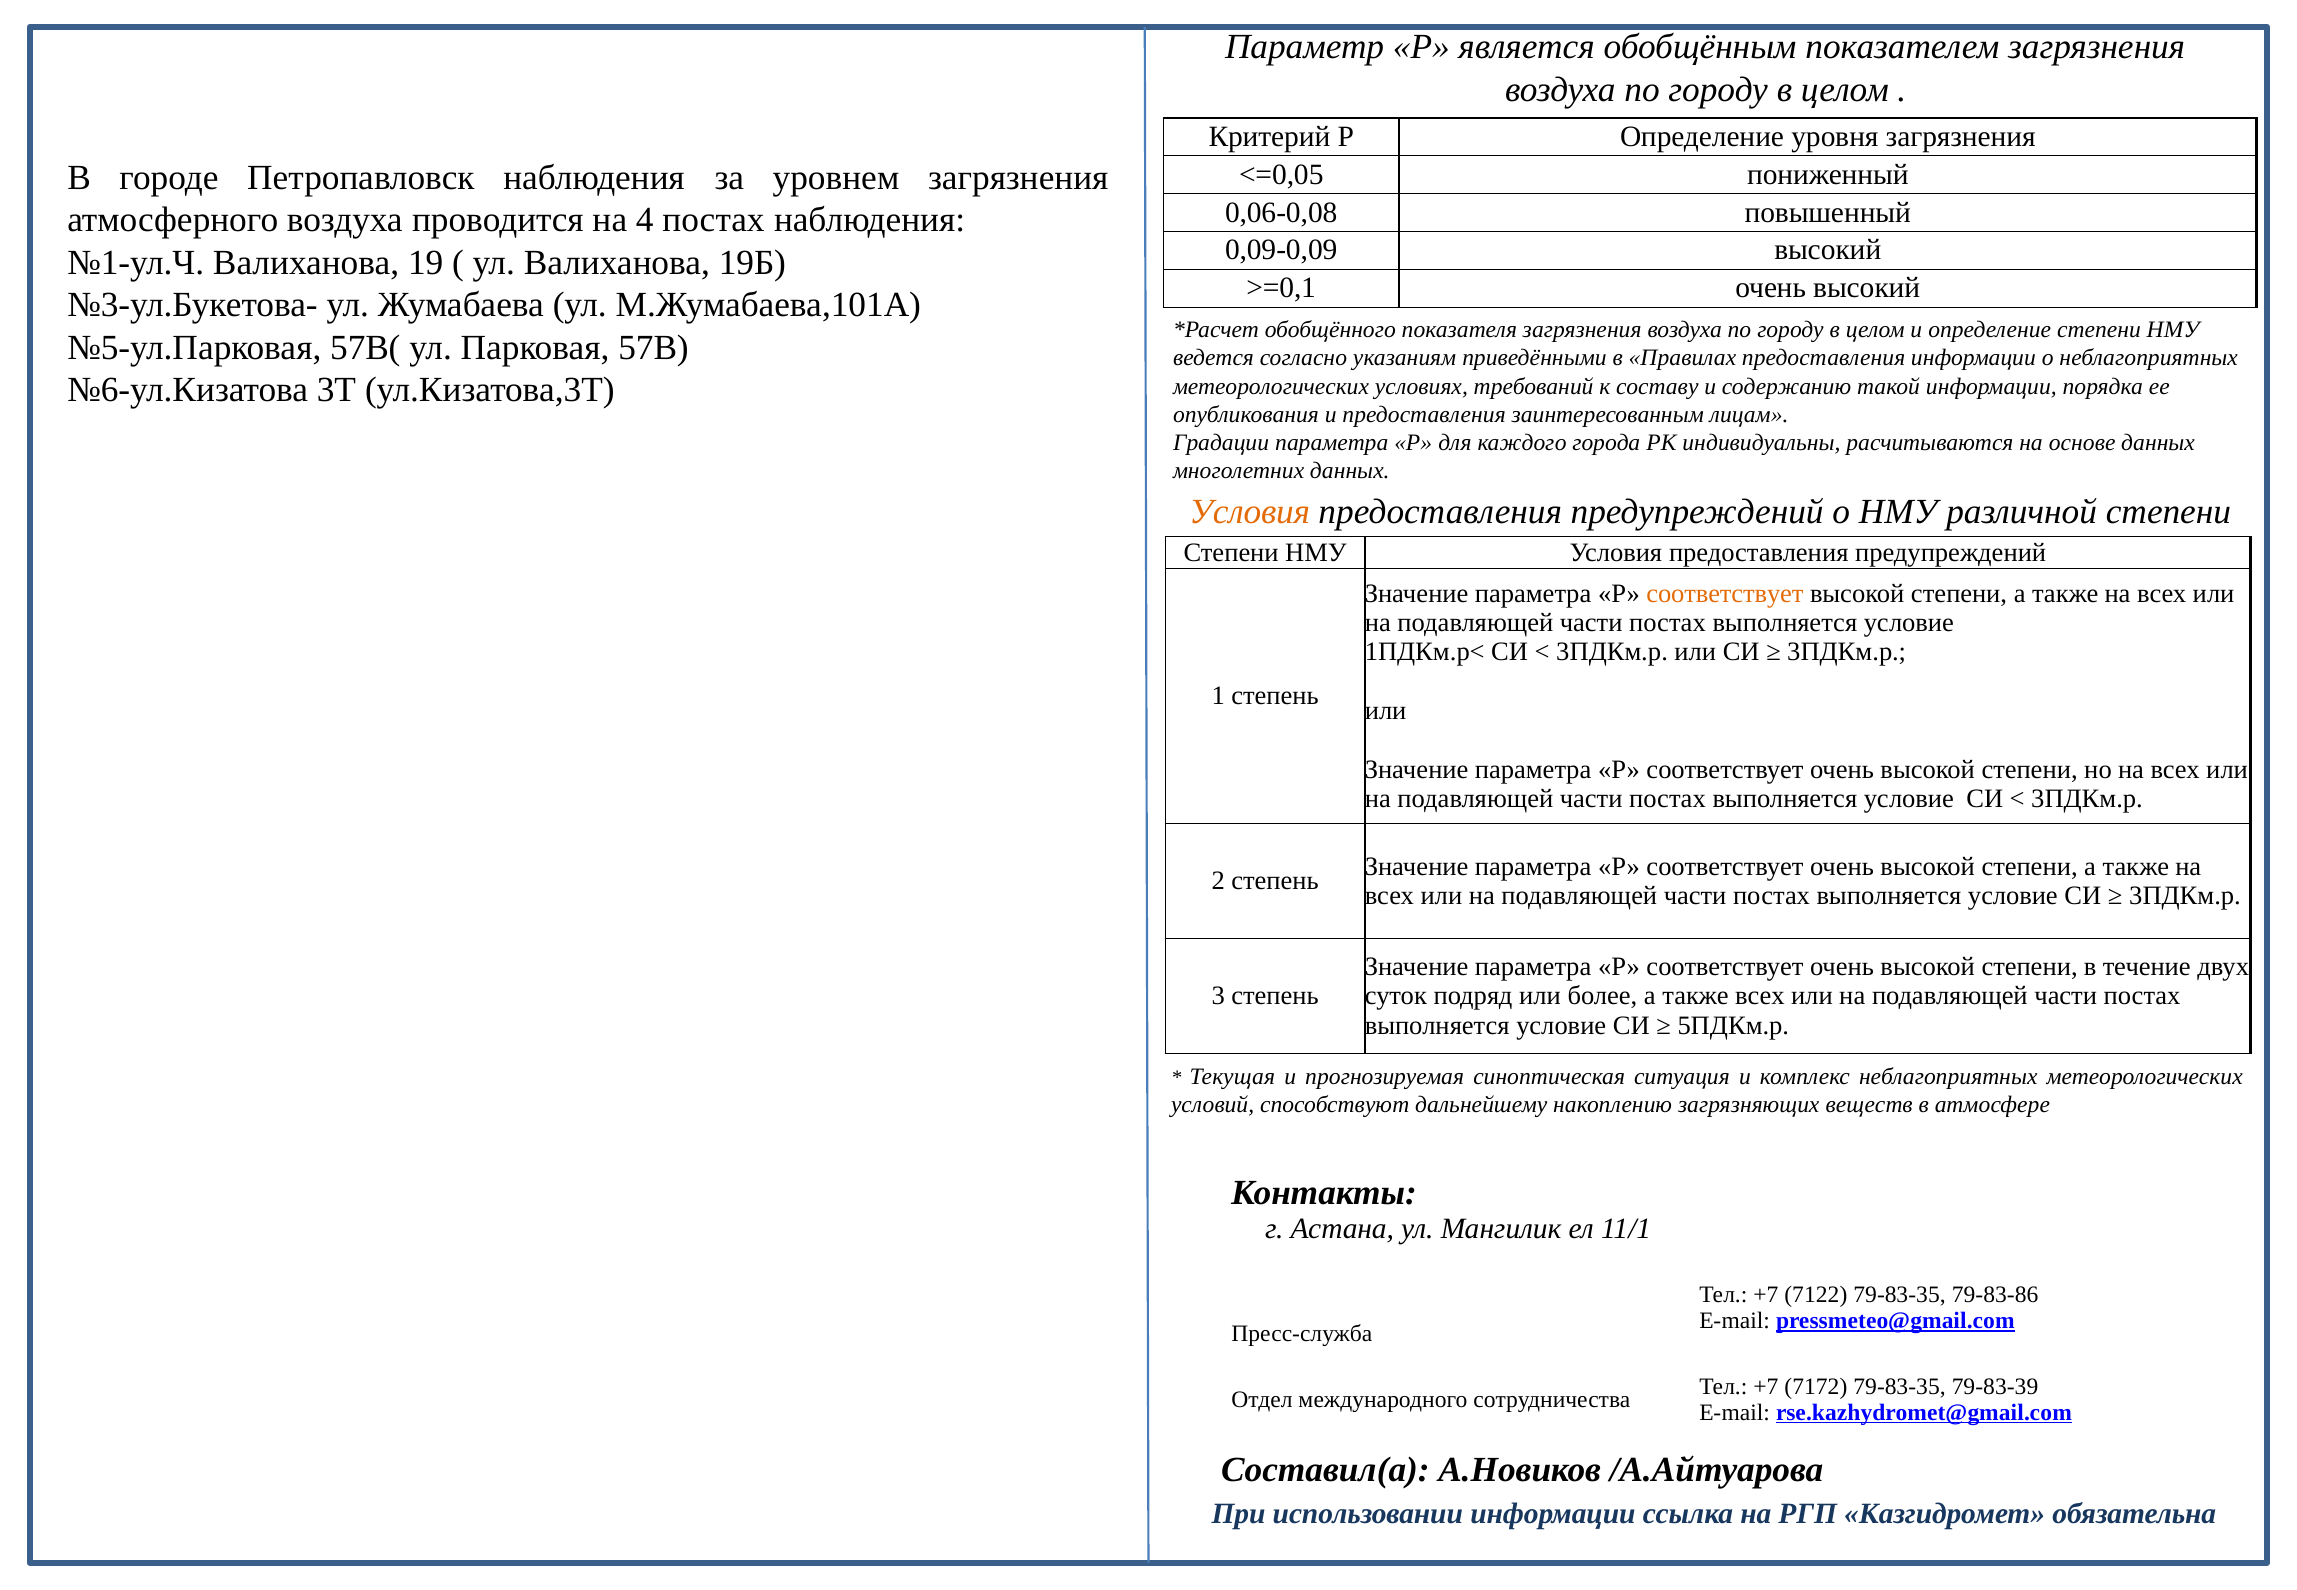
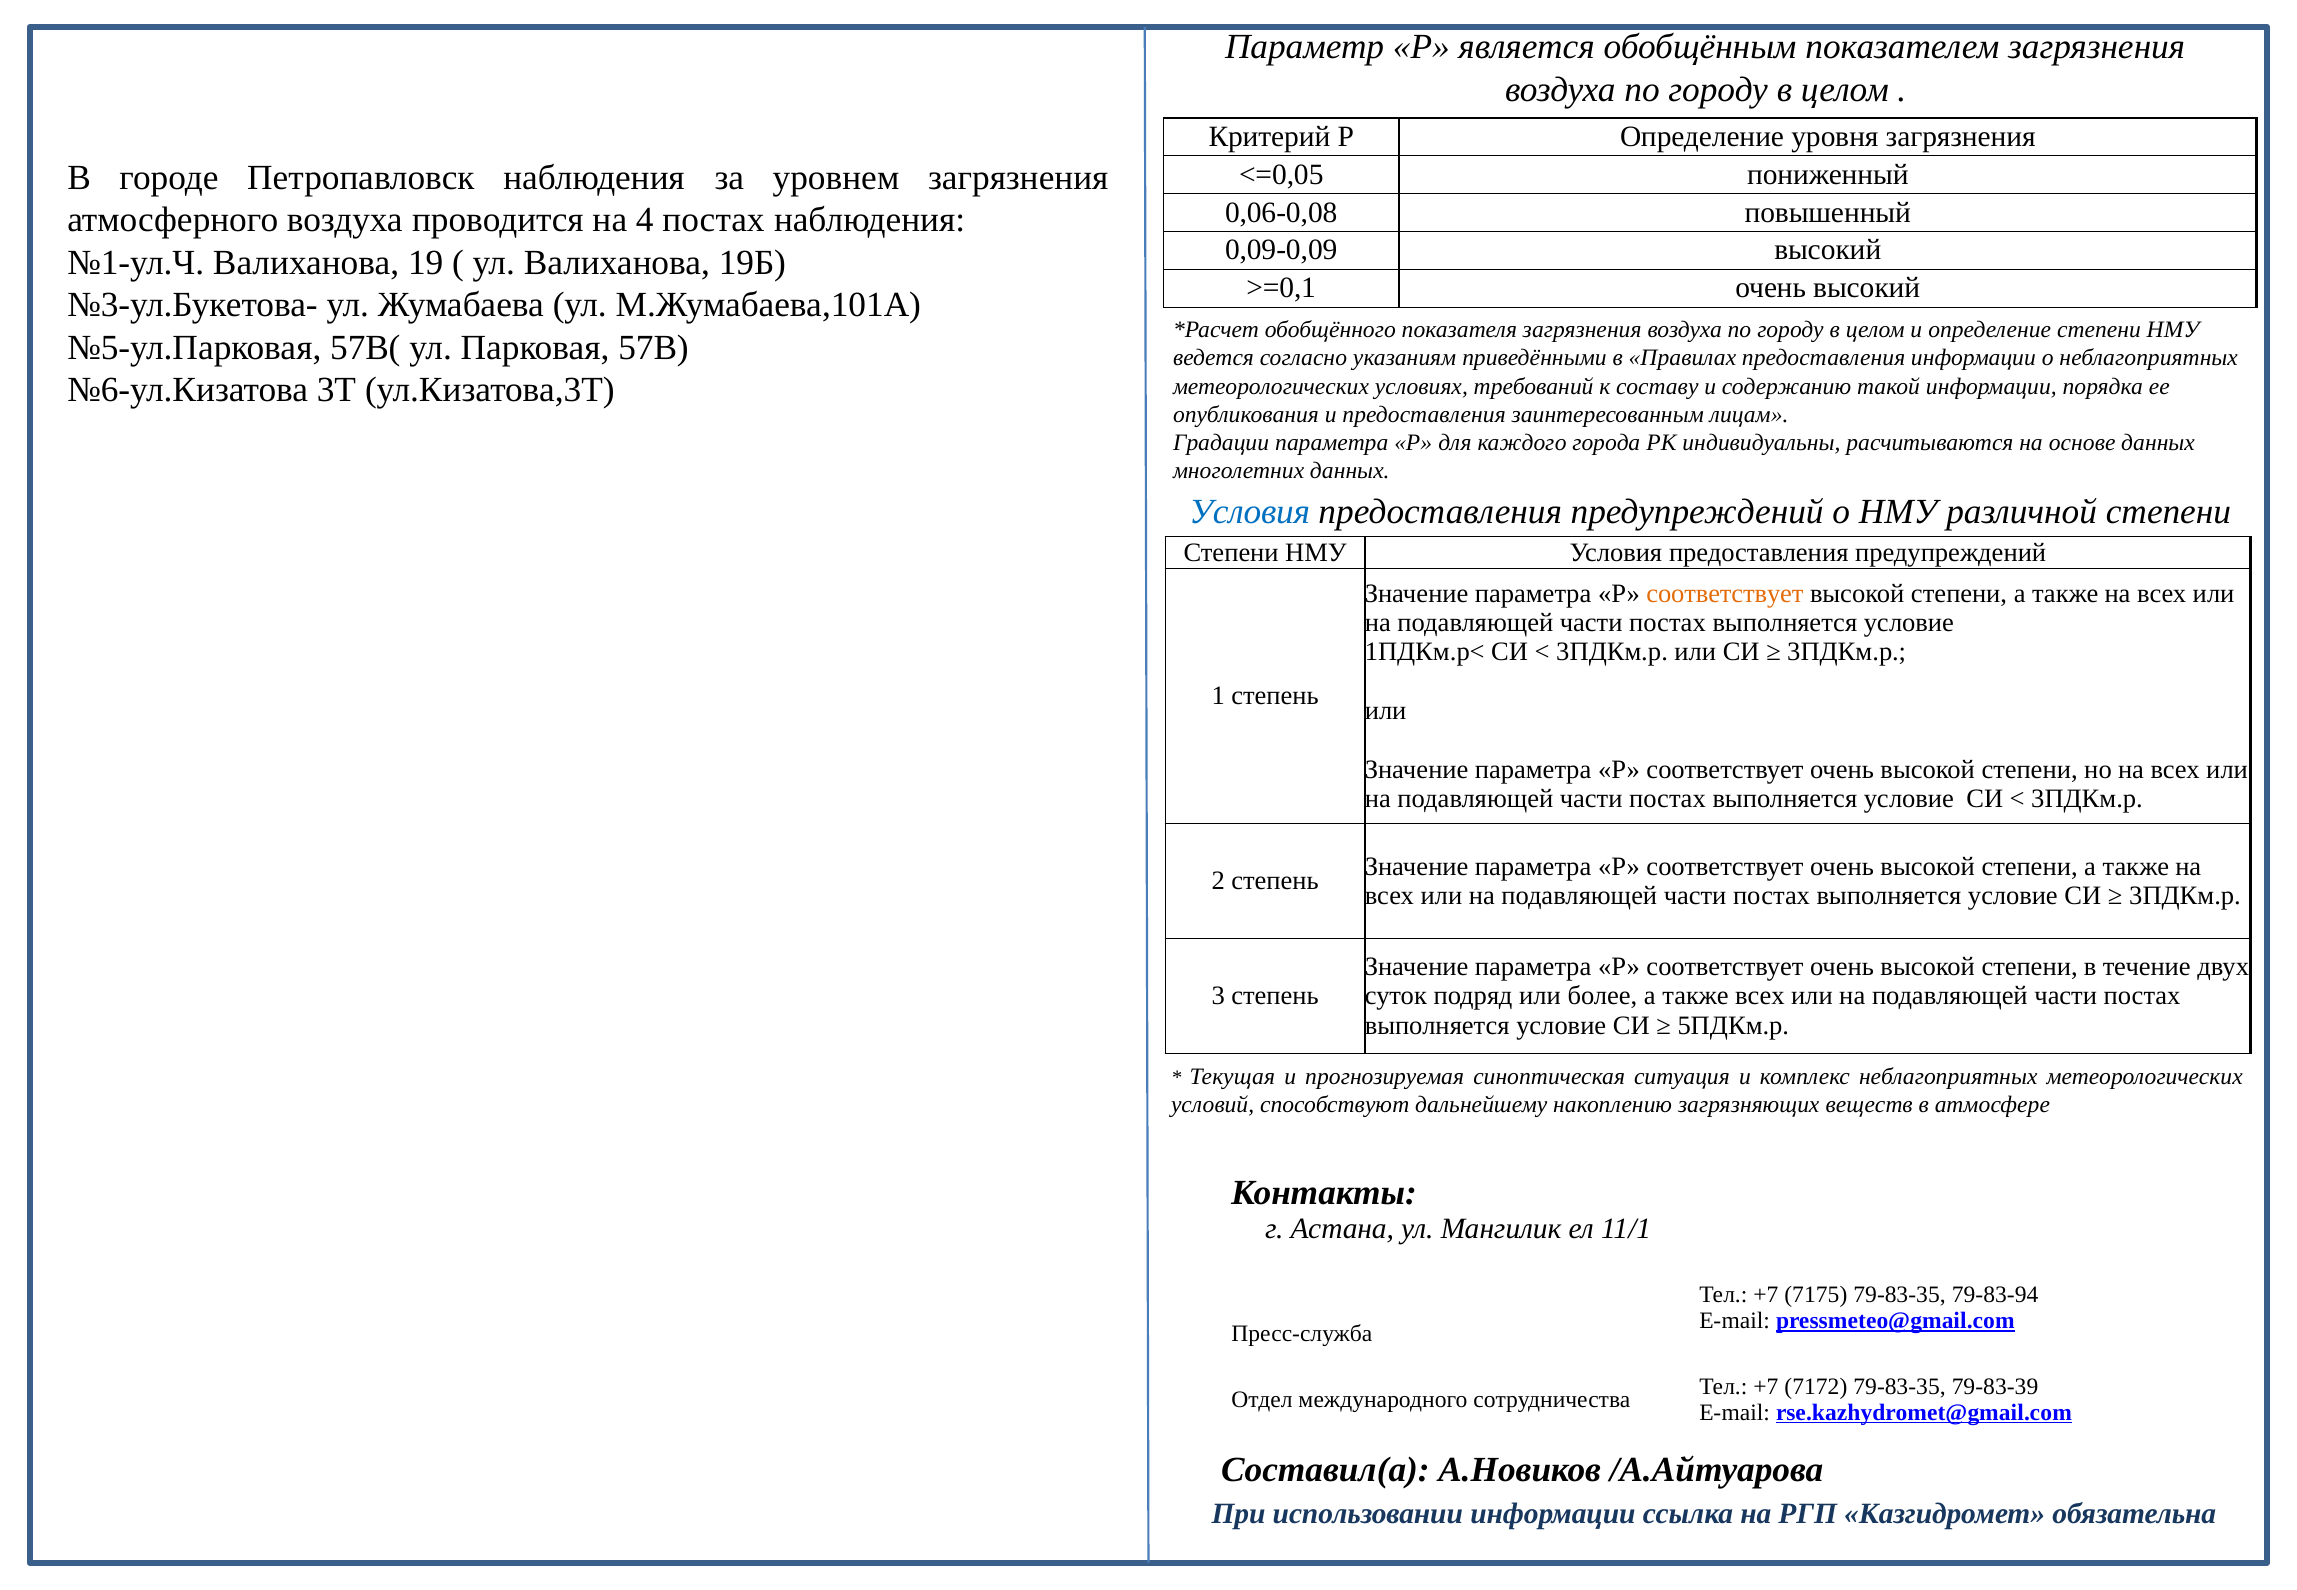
Условия at (1250, 512) colour: orange -> blue
7122: 7122 -> 7175
79-83-86: 79-83-86 -> 79-83-94
